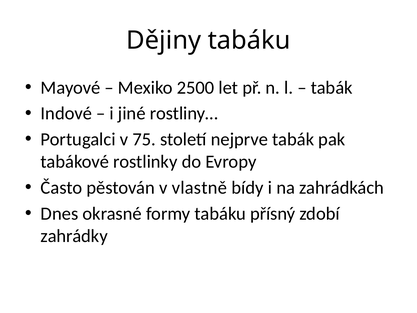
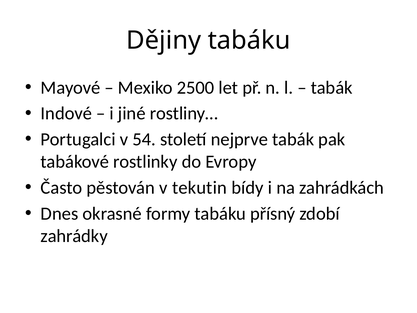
75: 75 -> 54
vlastně: vlastně -> tekutin
